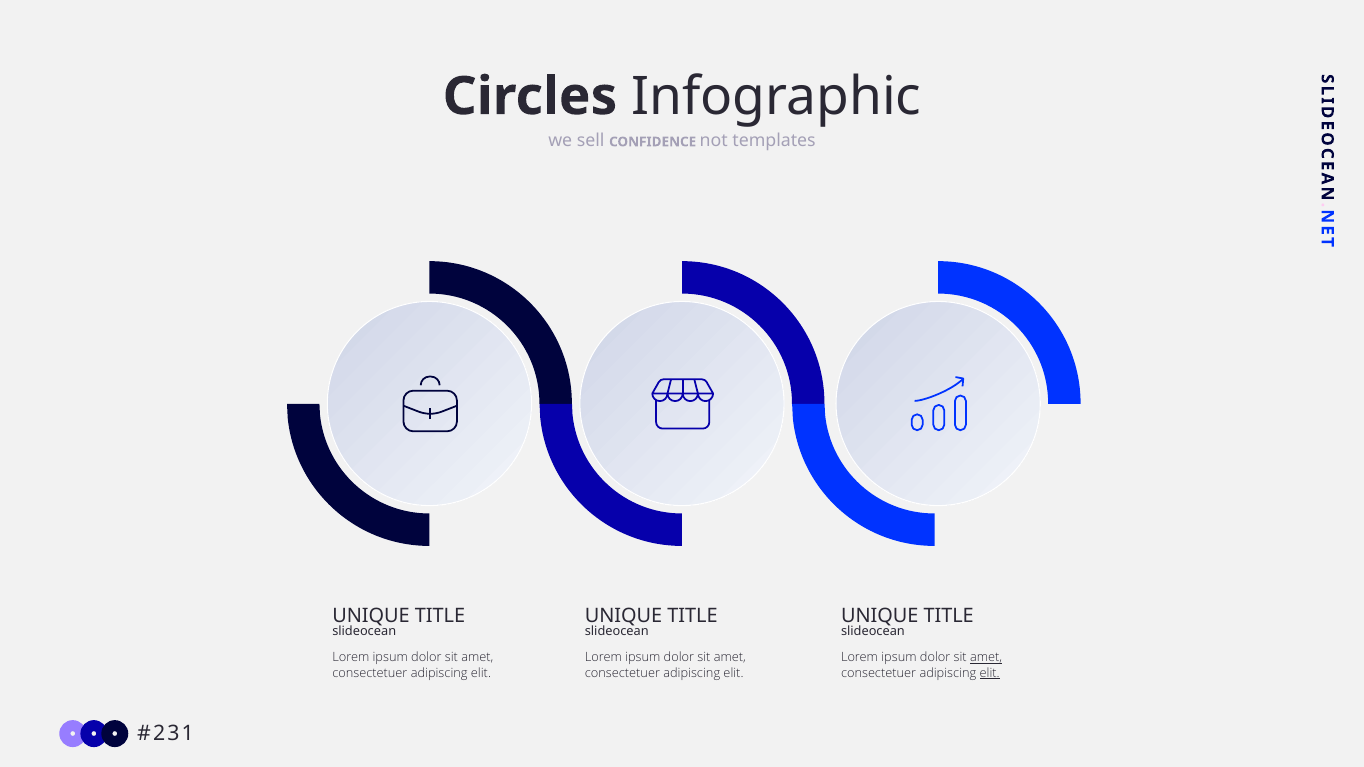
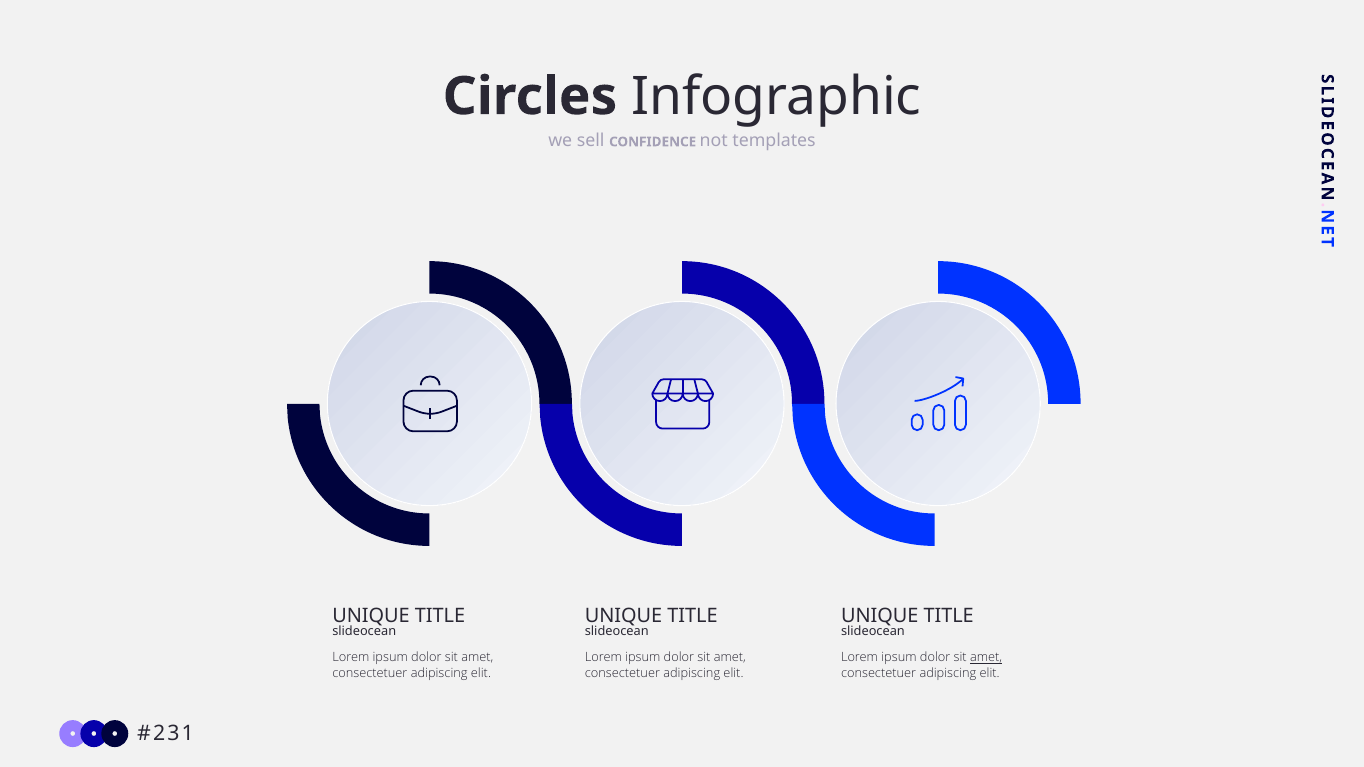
elit at (990, 673) underline: present -> none
